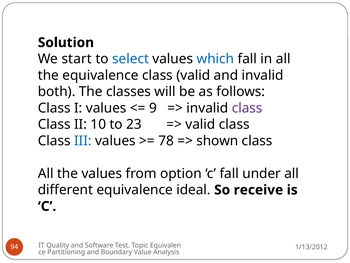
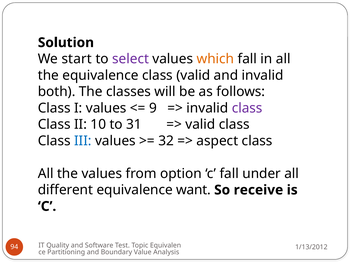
select colour: blue -> purple
which colour: blue -> orange
23: 23 -> 31
78: 78 -> 32
shown: shown -> aspect
ideal: ideal -> want
